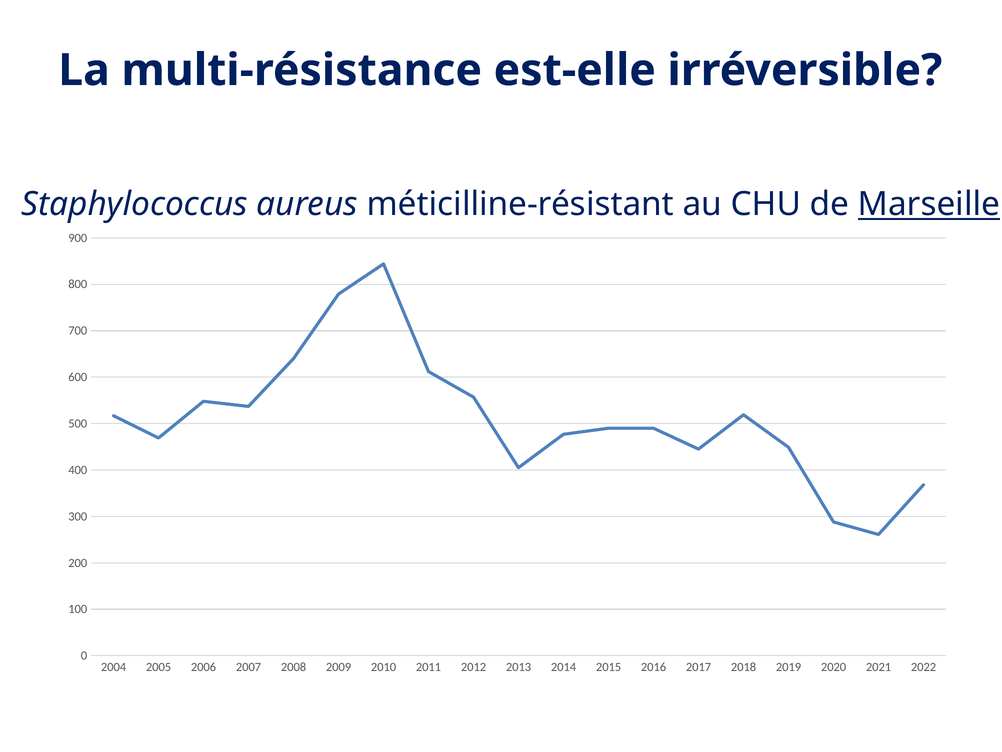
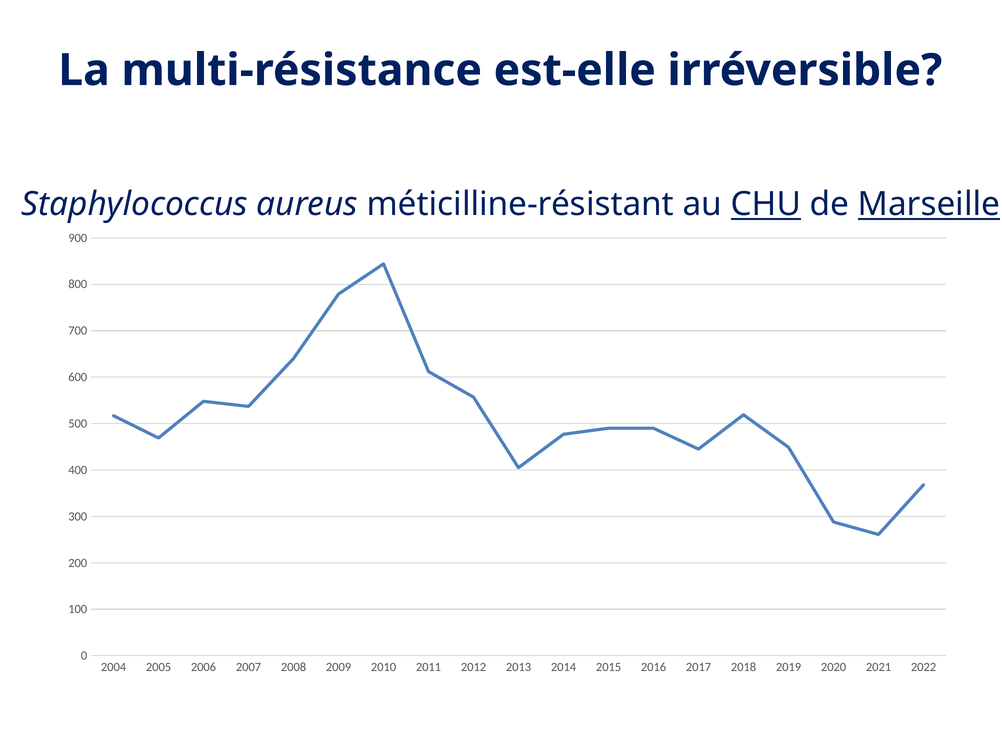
CHU underline: none -> present
